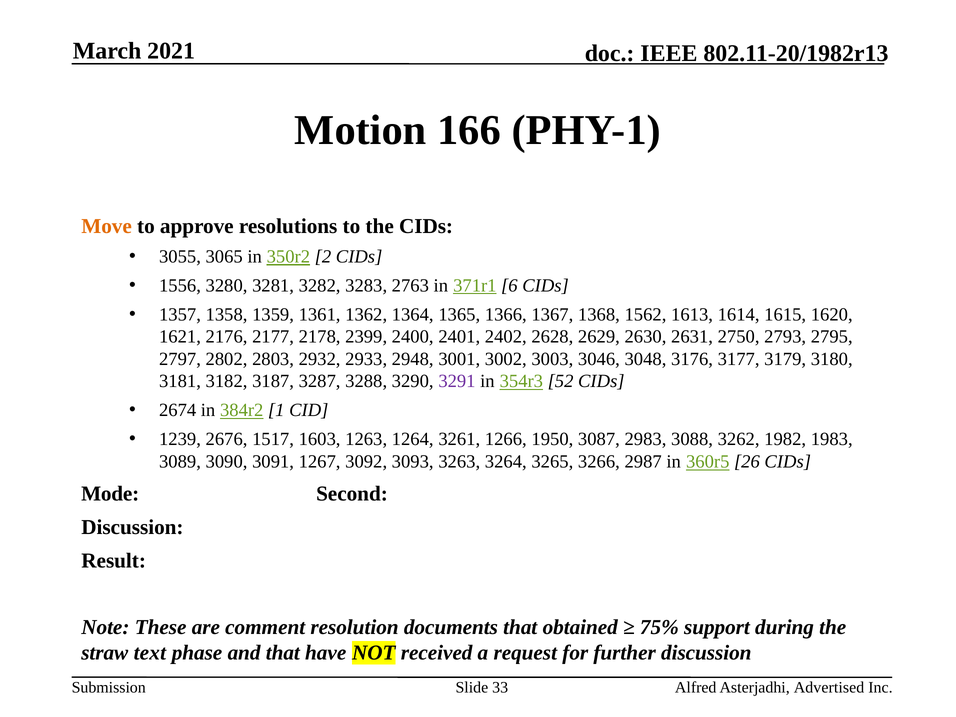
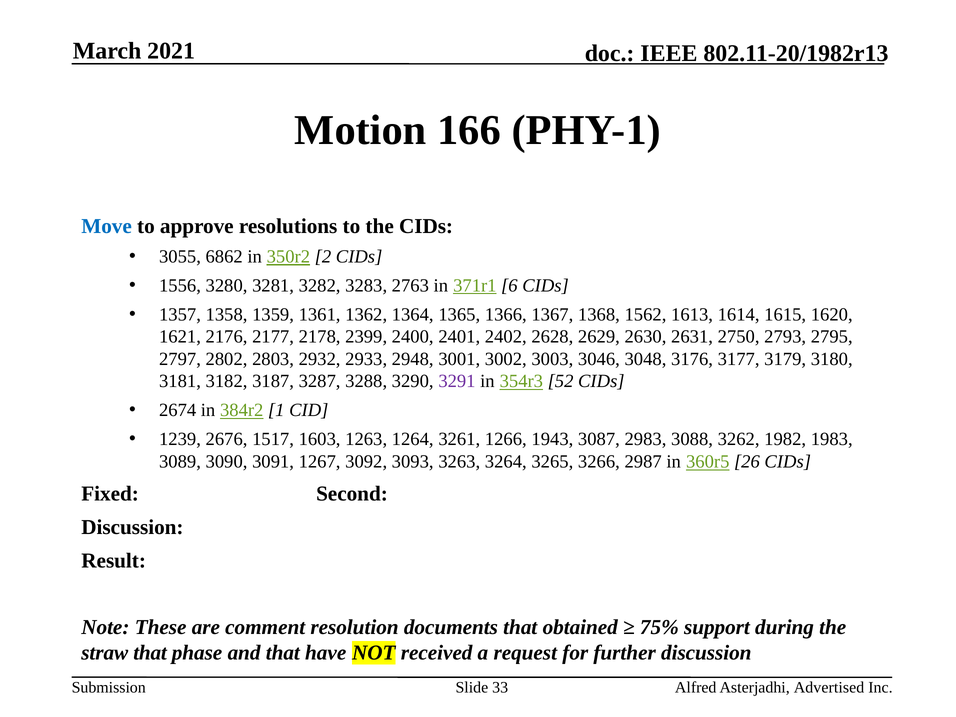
Move colour: orange -> blue
3065: 3065 -> 6862
1950: 1950 -> 1943
Mode: Mode -> Fixed
straw text: text -> that
